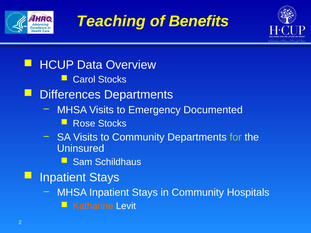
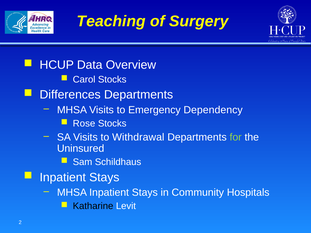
Benefits: Benefits -> Surgery
Documented: Documented -> Dependency
to Community: Community -> Withdrawal
Katharine colour: orange -> black
